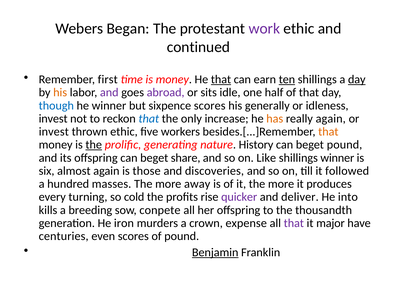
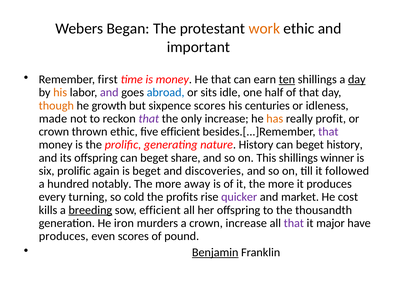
work colour: purple -> orange
continued: continued -> important
that at (221, 80) underline: present -> none
abroad colour: purple -> blue
though colour: blue -> orange
he winner: winner -> growth
generally: generally -> centuries
invest at (53, 119): invest -> made
that at (149, 119) colour: blue -> purple
really again: again -> profit
invest at (54, 132): invest -> crown
five workers: workers -> efficient
that at (328, 132) colour: orange -> purple
the at (94, 145) underline: present -> none
beget pound: pound -> history
Like: Like -> This
six almost: almost -> prolific
is those: those -> beget
masses: masses -> notably
deliver: deliver -> market
into: into -> cost
breeding underline: none -> present
sow conpete: conpete -> efficient
crown expense: expense -> increase
centuries at (64, 237): centuries -> produces
